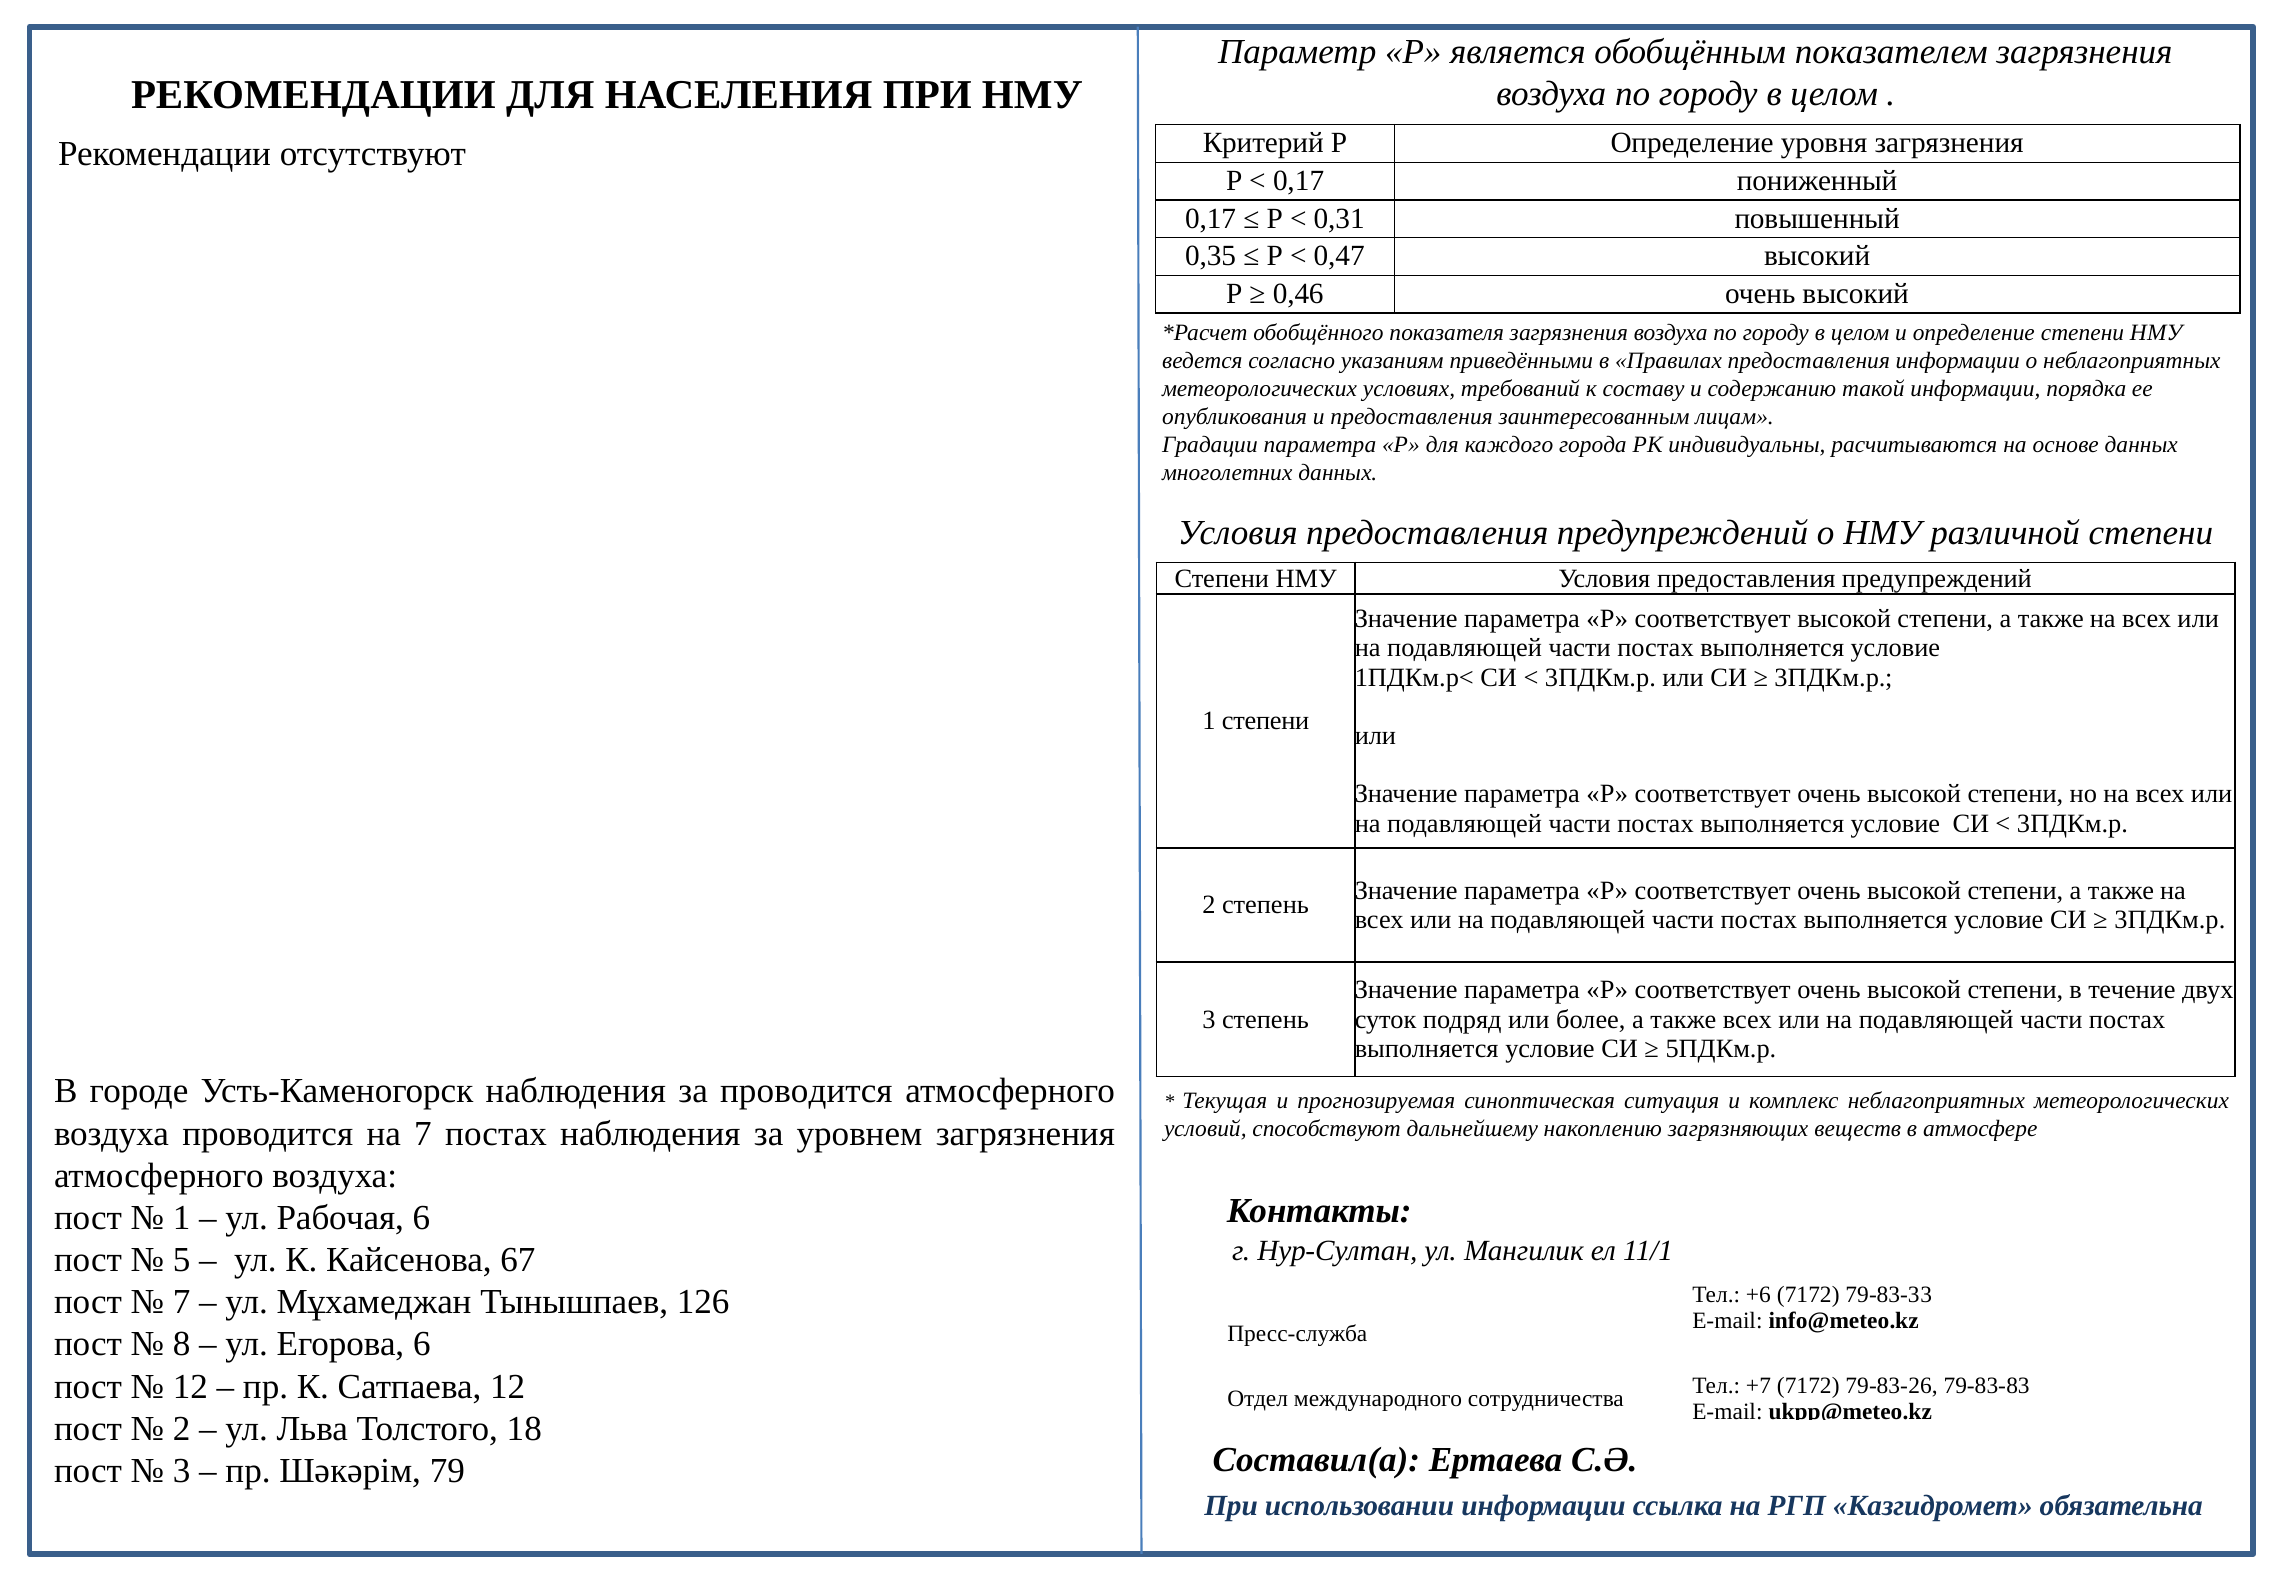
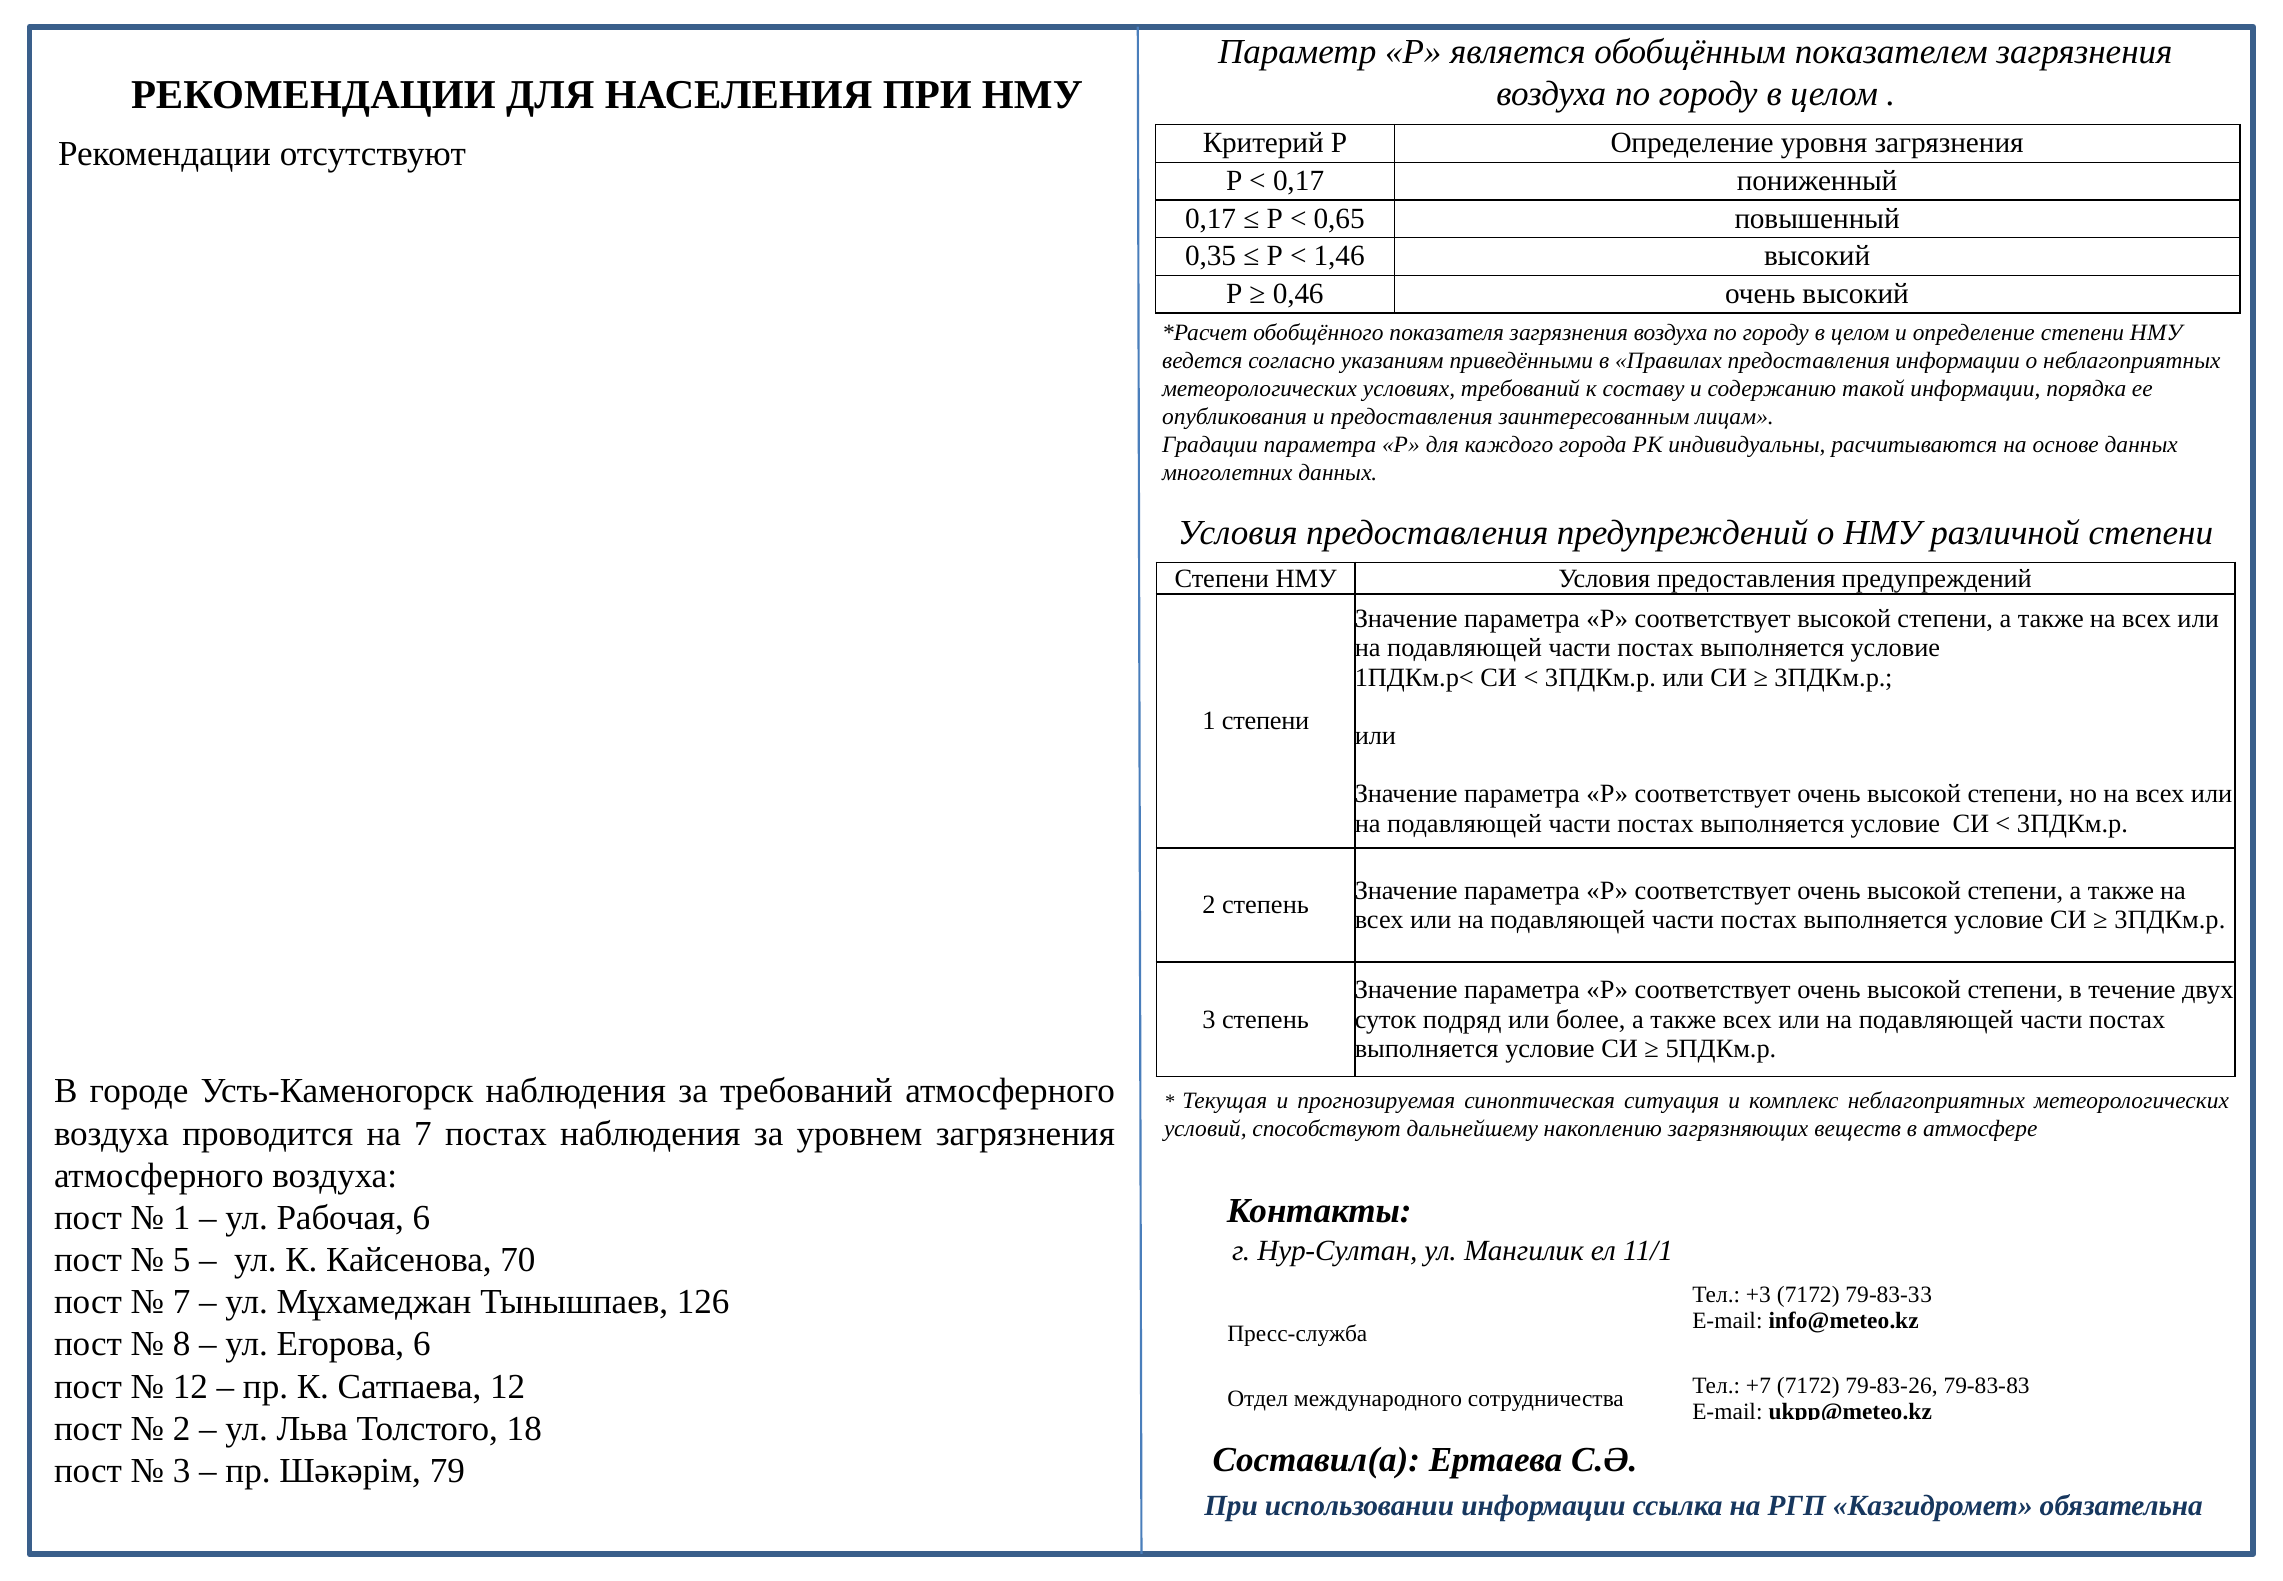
0,31: 0,31 -> 0,65
0,47: 0,47 -> 1,46
за проводится: проводится -> требований
67: 67 -> 70
+6: +6 -> +3
